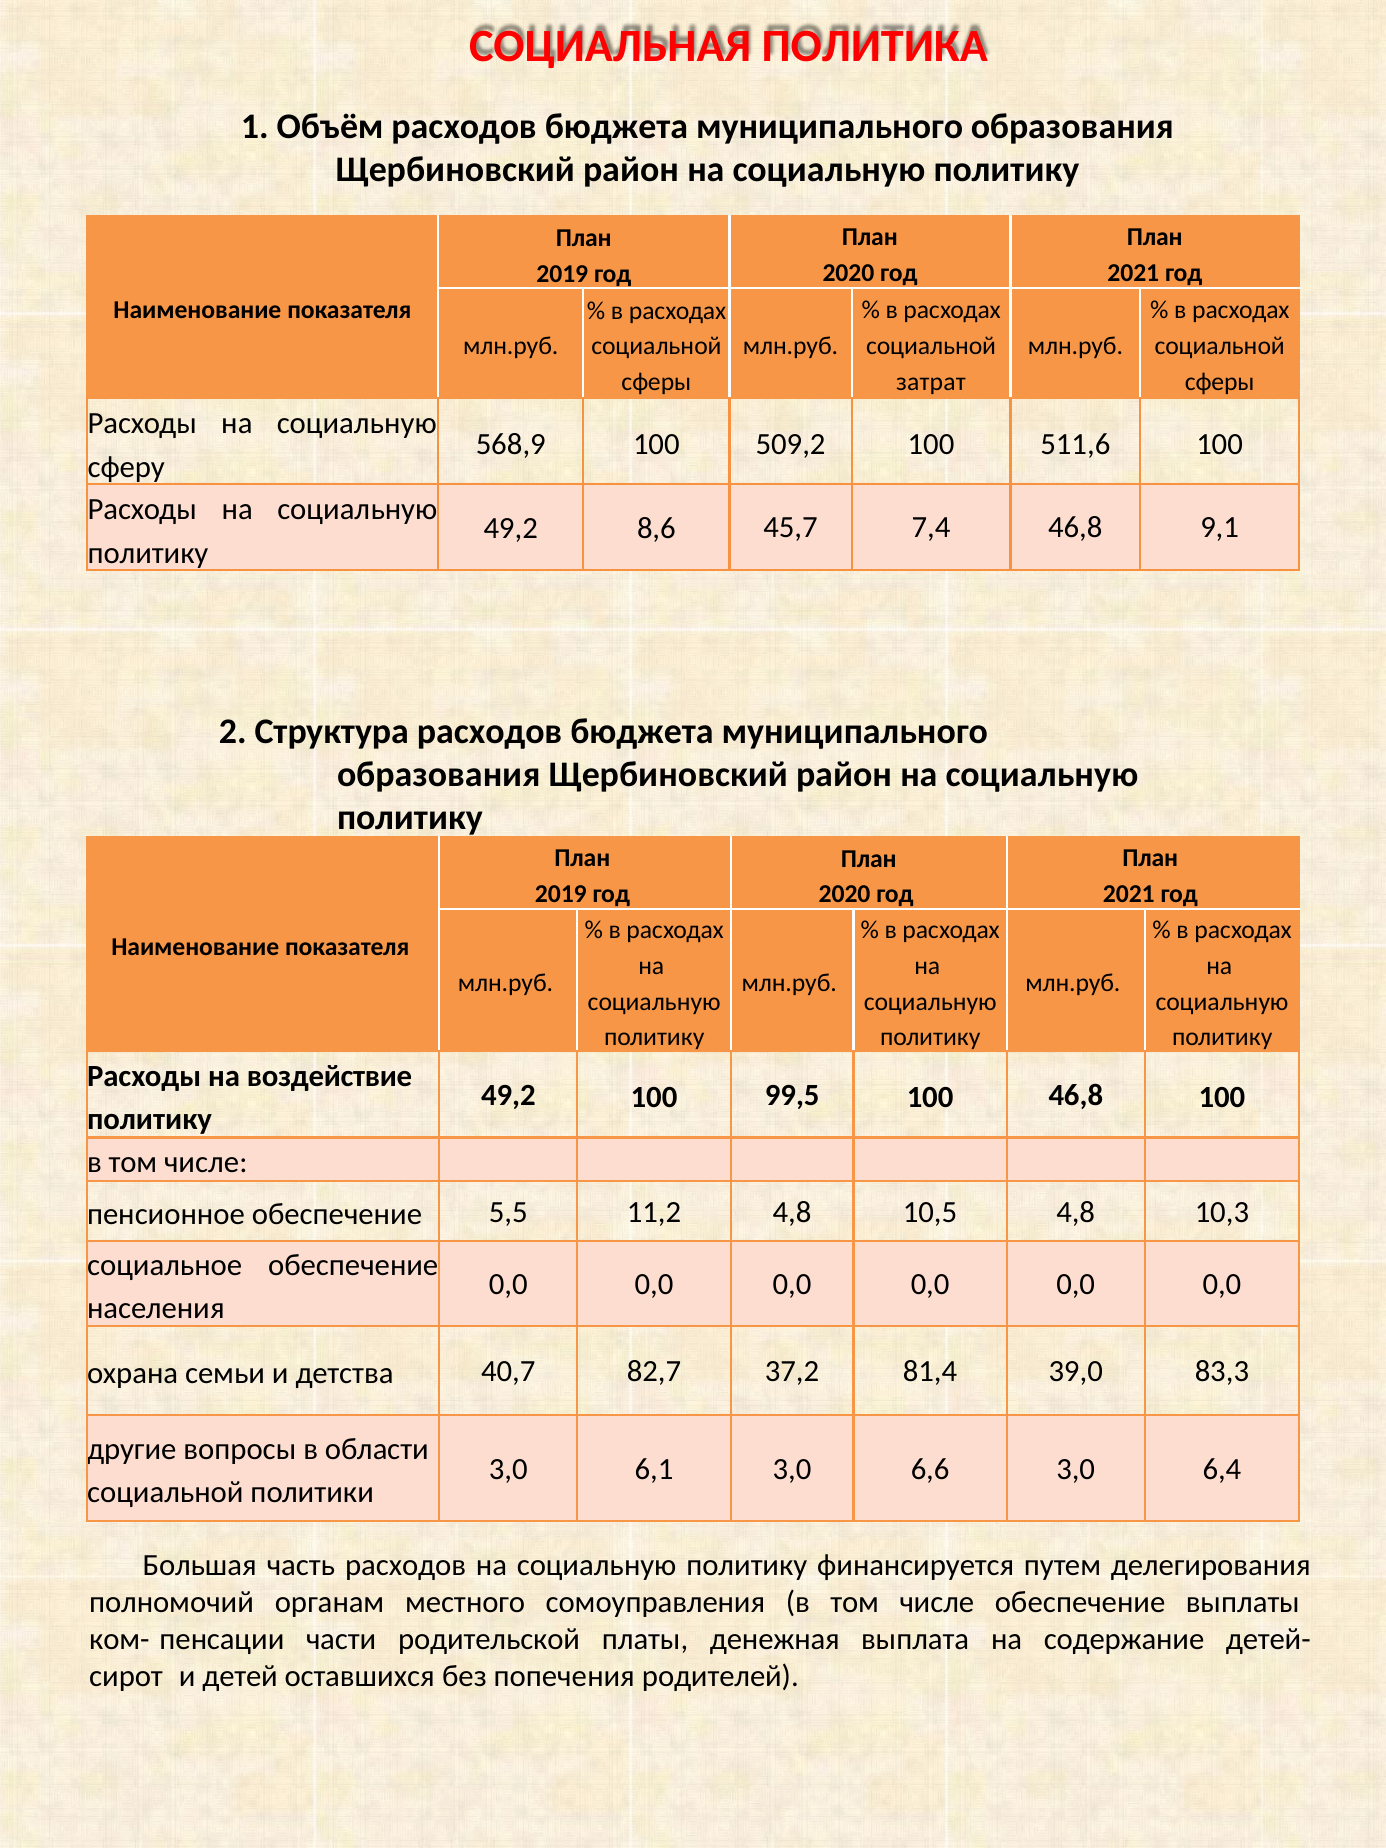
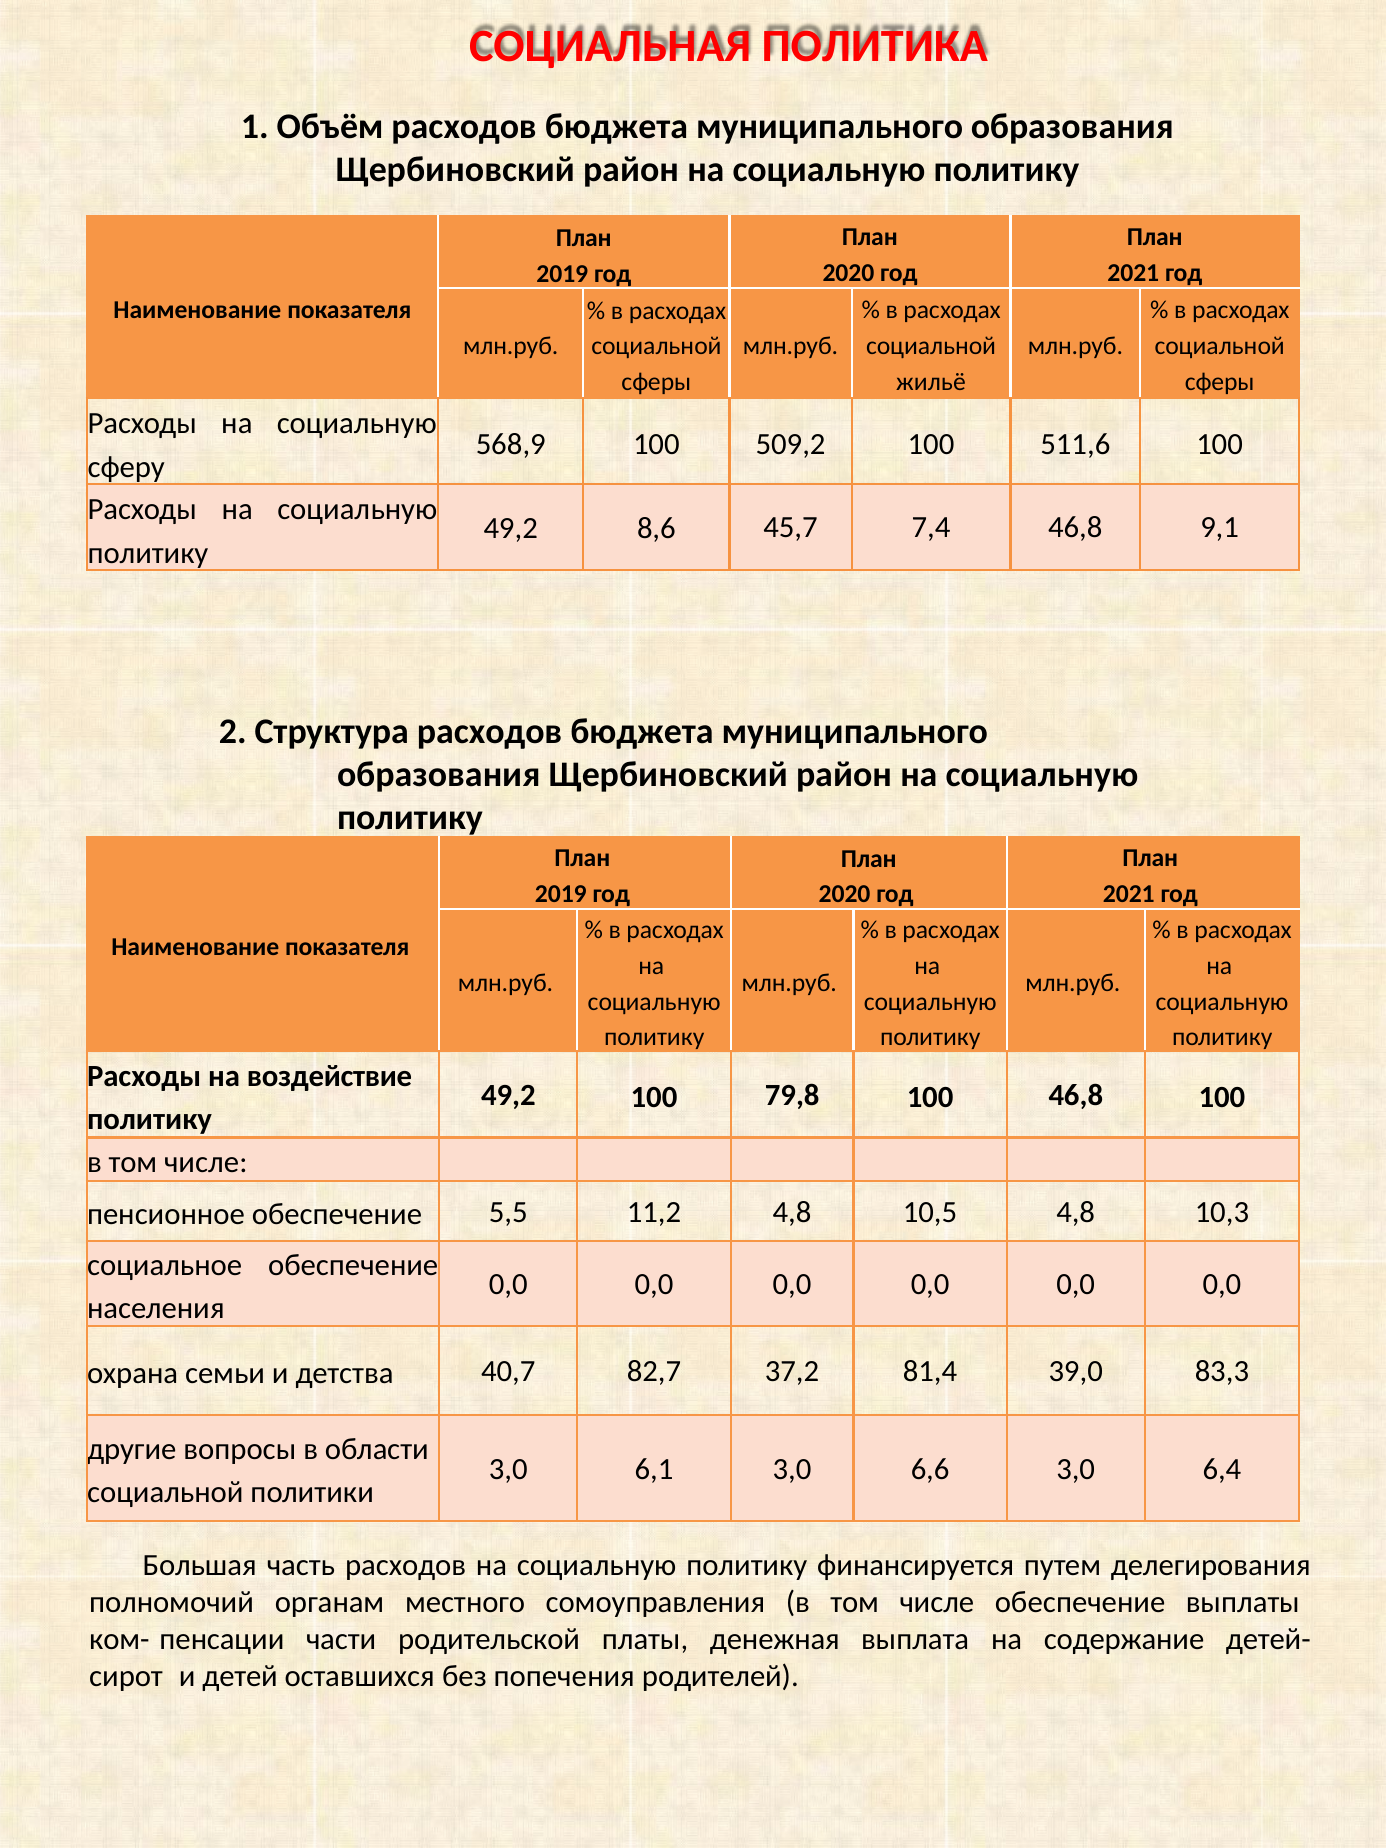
затрат: затрат -> жильё
99,5: 99,5 -> 79,8
